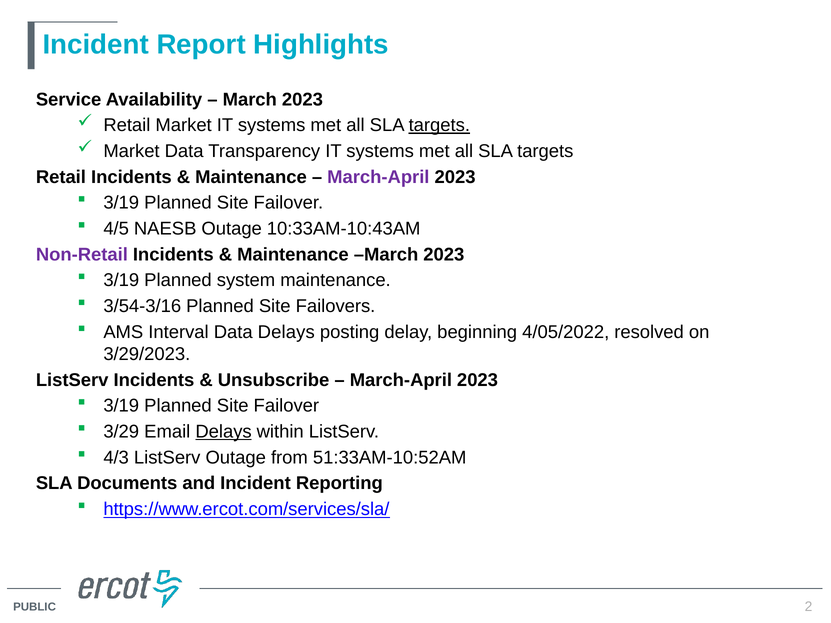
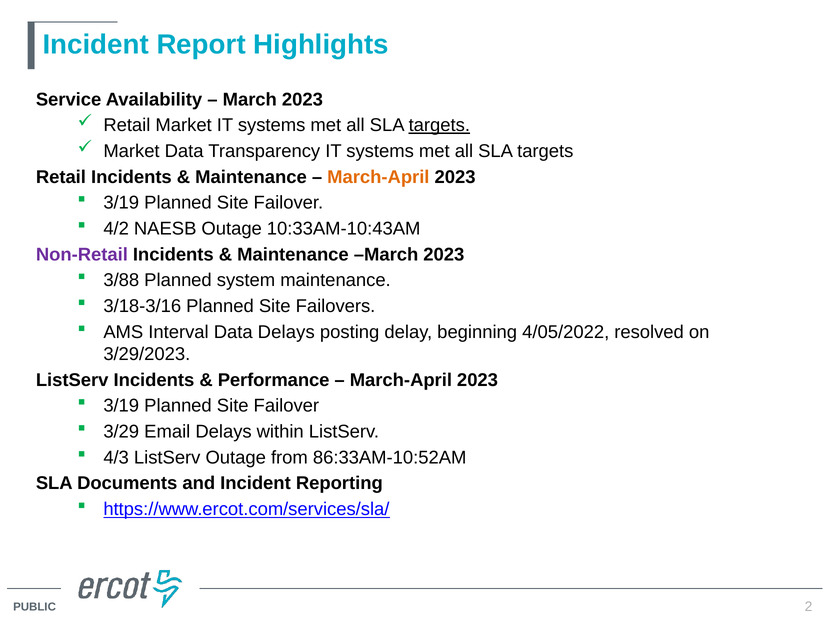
March-April at (378, 177) colour: purple -> orange
4/5: 4/5 -> 4/2
3/19 at (121, 280): 3/19 -> 3/88
3/54-3/16: 3/54-3/16 -> 3/18-3/16
Unsubscribe: Unsubscribe -> Performance
Delays at (224, 432) underline: present -> none
51:33AM-10:52AM: 51:33AM-10:52AM -> 86:33AM-10:52AM
